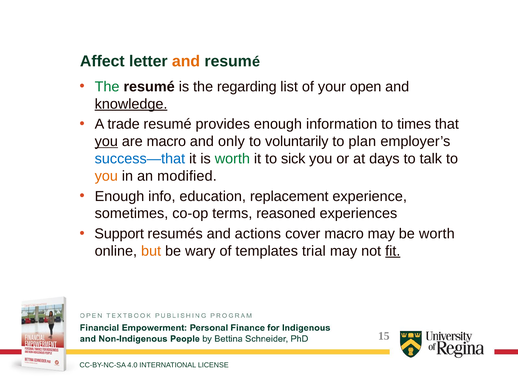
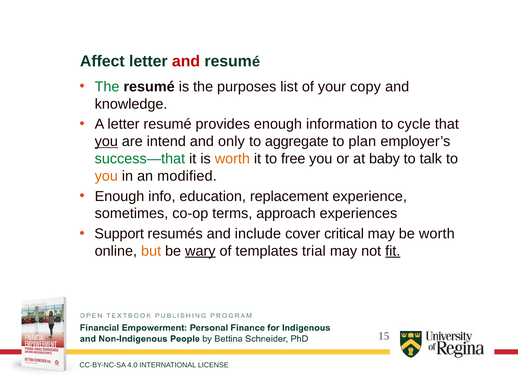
and at (186, 61) colour: orange -> red
regarding: regarding -> purposes
open: open -> copy
knowledge underline: present -> none
A trade: trade -> letter
times: times -> cycle
are macro: macro -> intend
voluntarily: voluntarily -> aggregate
success—that colour: blue -> green
worth at (232, 159) colour: green -> orange
sick: sick -> free
days: days -> baby
reasoned: reasoned -> approach
actions: actions -> include
cover macro: macro -> critical
wary underline: none -> present
